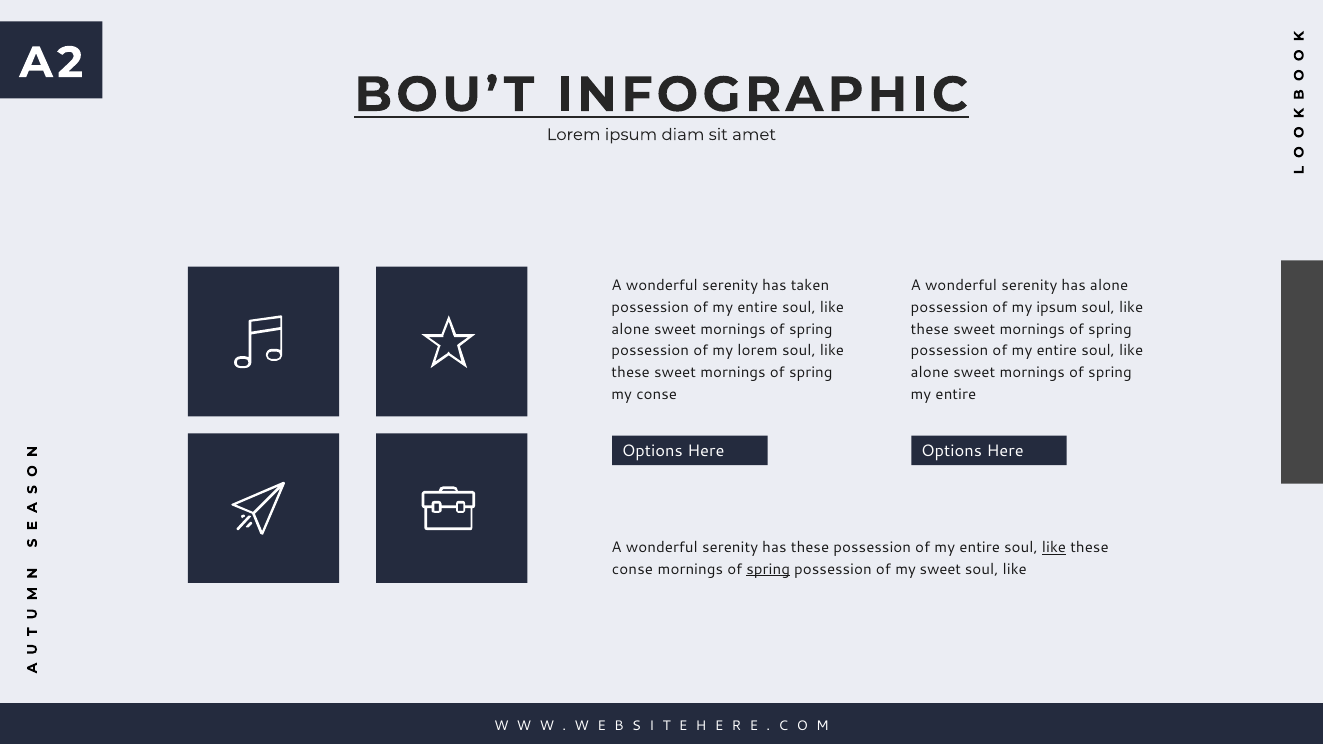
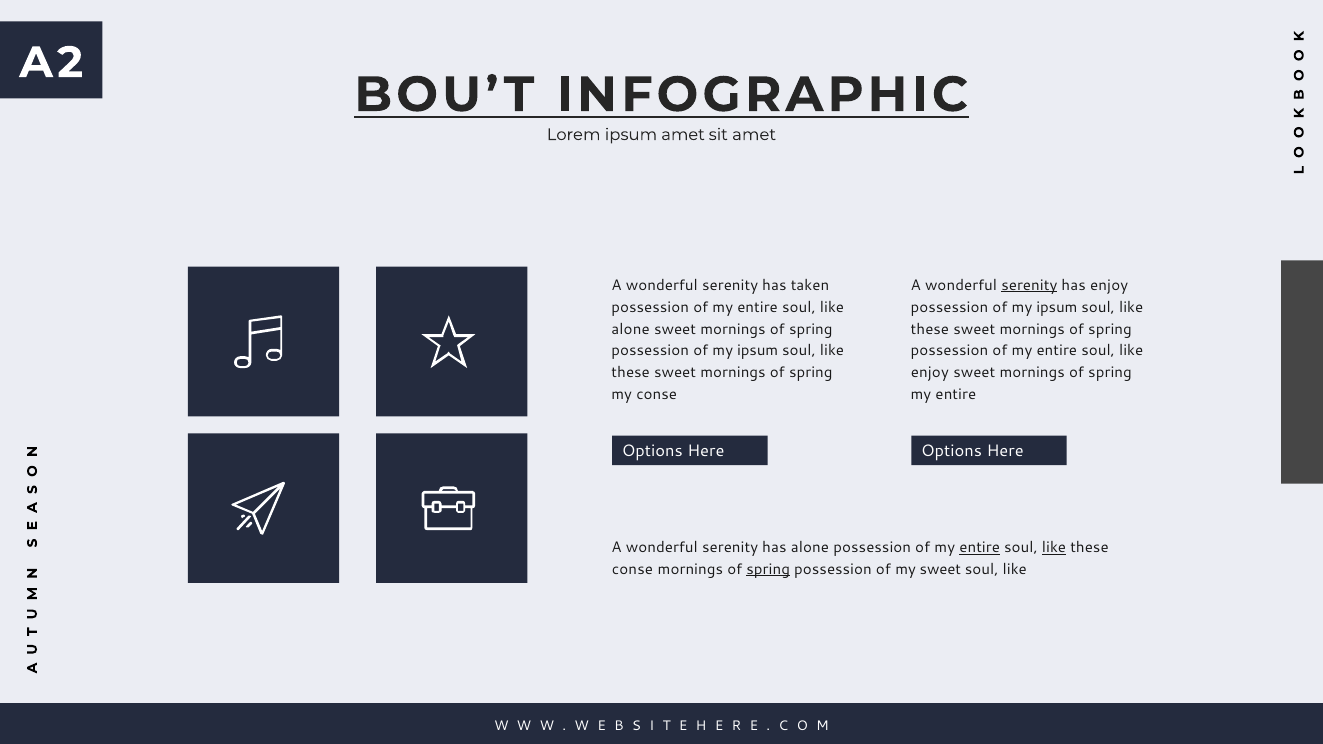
ipsum diam: diam -> amet
serenity at (1029, 285) underline: none -> present
has alone: alone -> enjoy
lorem at (758, 351): lorem -> ipsum
alone at (930, 373): alone -> enjoy
has these: these -> alone
entire at (980, 548) underline: none -> present
